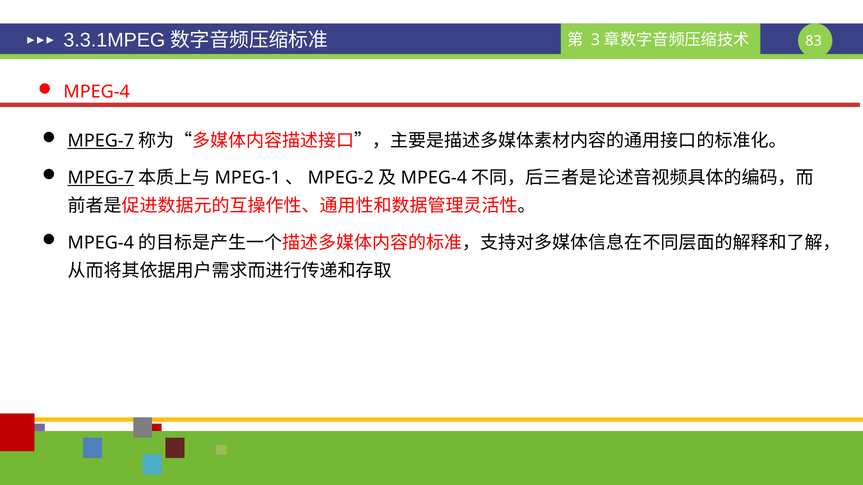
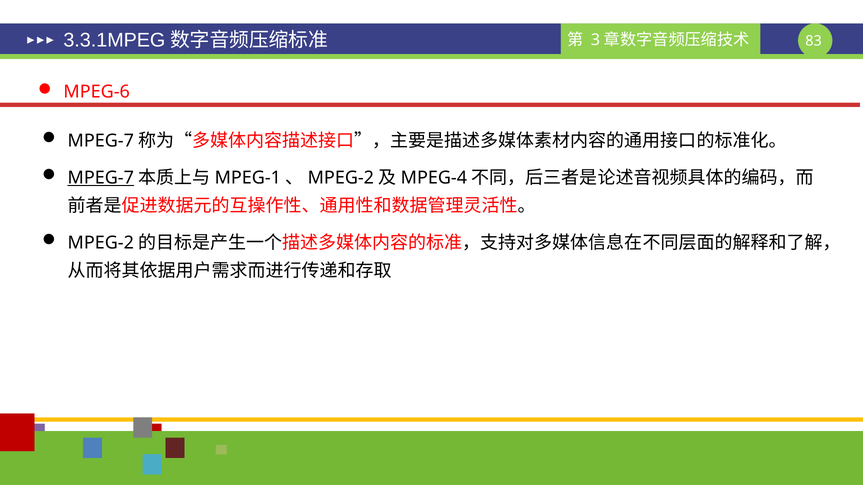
MPEG-4 at (97, 92): MPEG-4 -> MPEG-6
MPEG-7 at (101, 141) underline: present -> none
MPEG-4 at (101, 243): MPEG-4 -> MPEG-2
